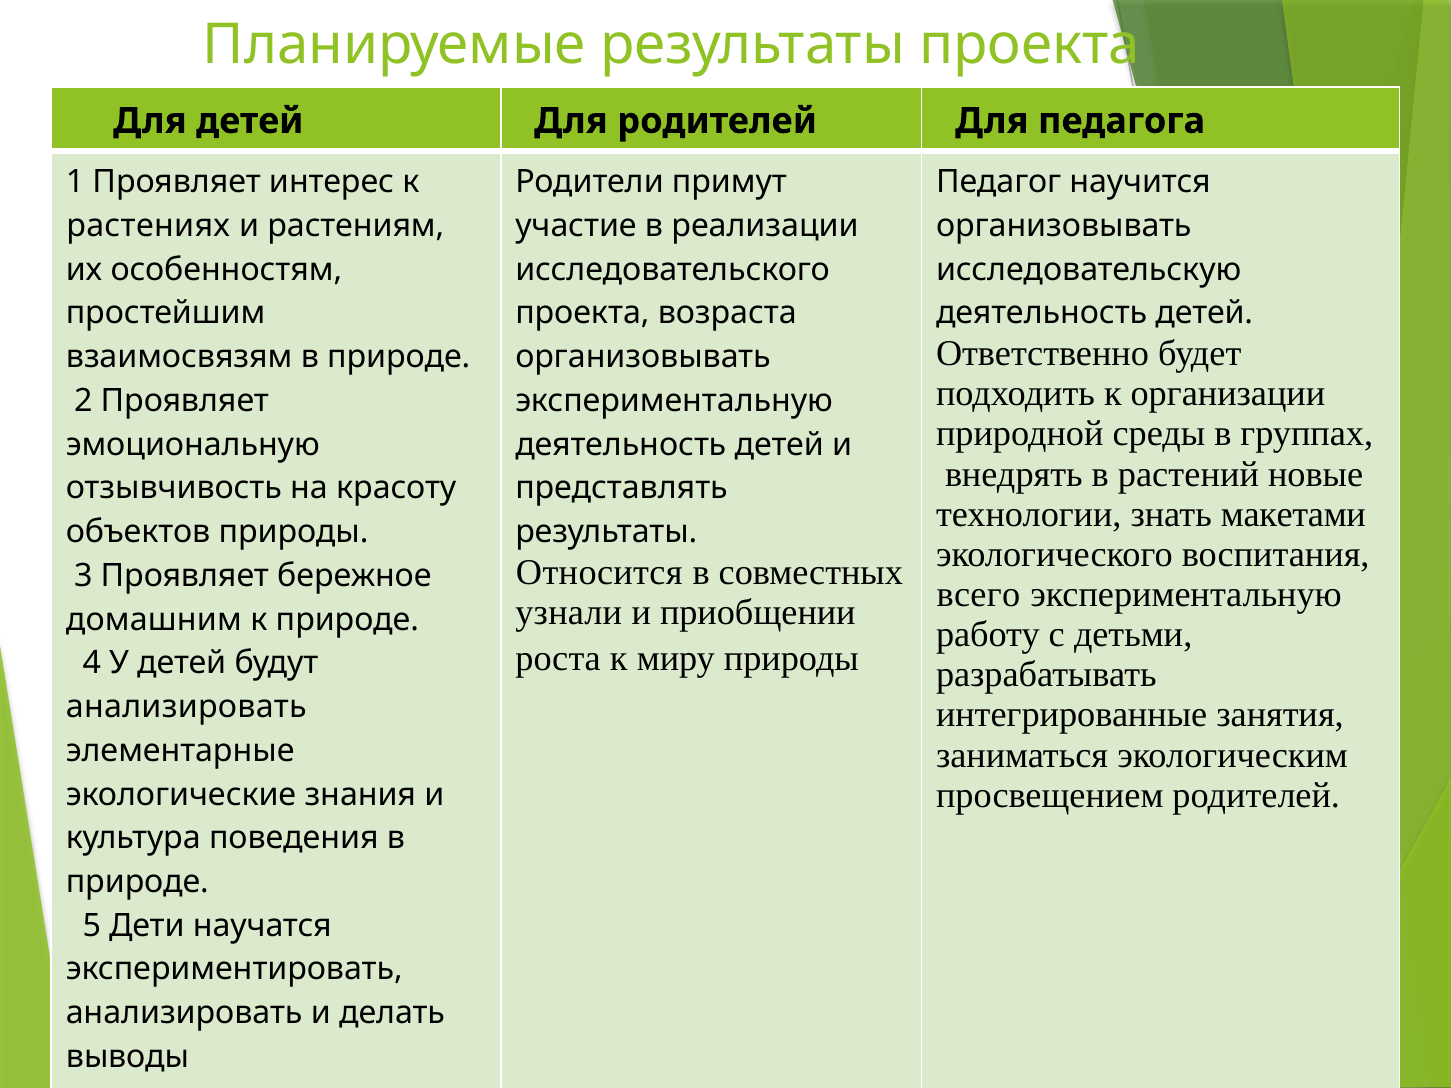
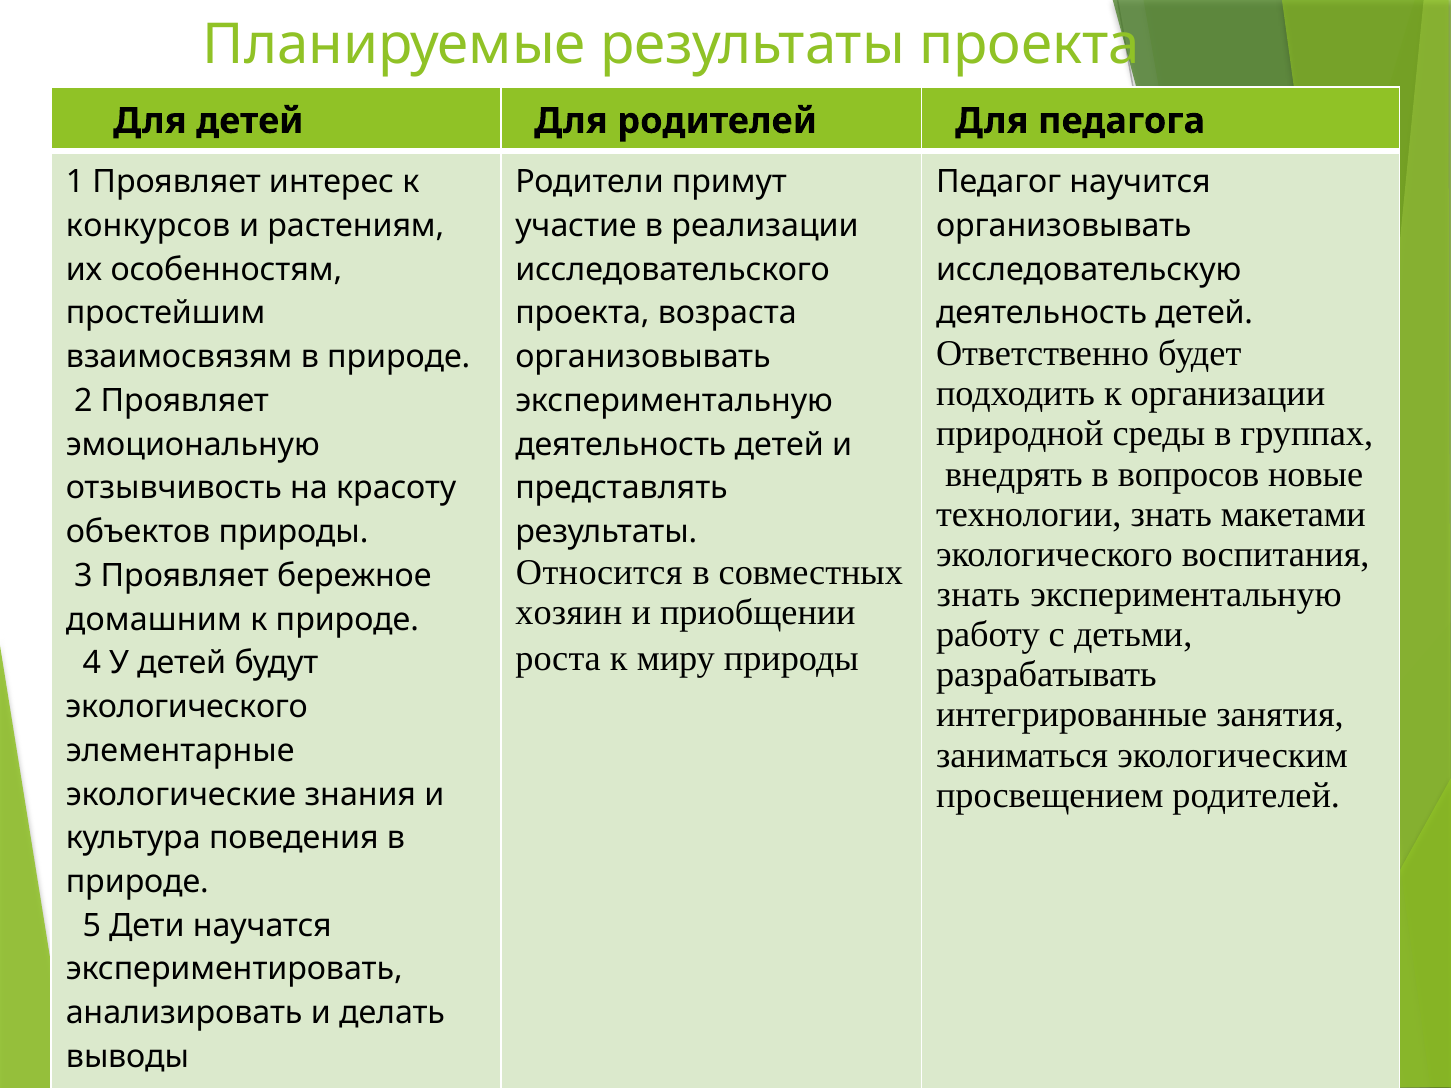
растениях: растениях -> конкурсов
растений: растений -> вопросов
всего at (978, 595): всего -> знать
узнали: узнали -> хозяин
анализировать at (186, 707): анализировать -> экологического
